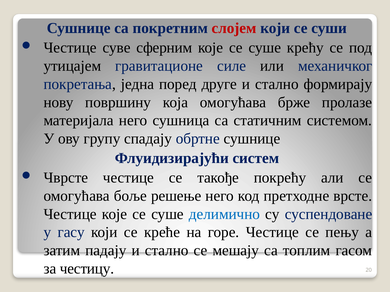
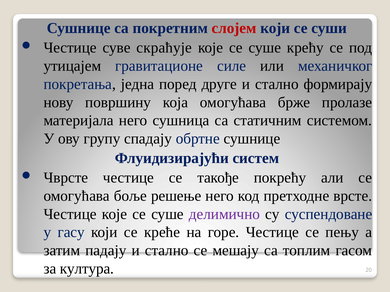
сферним: сферним -> скраћује
делимично colour: blue -> purple
честицу: честицу -> култура
